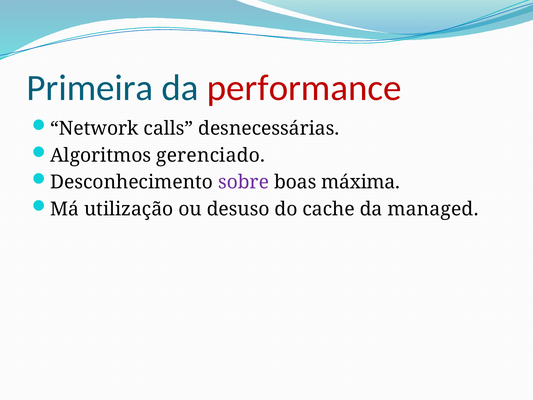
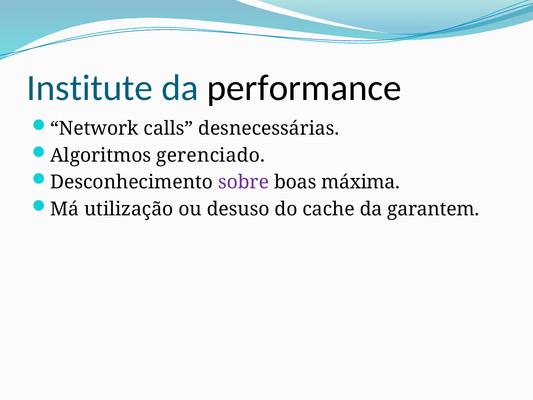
Primeira: Primeira -> Institute
performance colour: red -> black
managed: managed -> garantem
